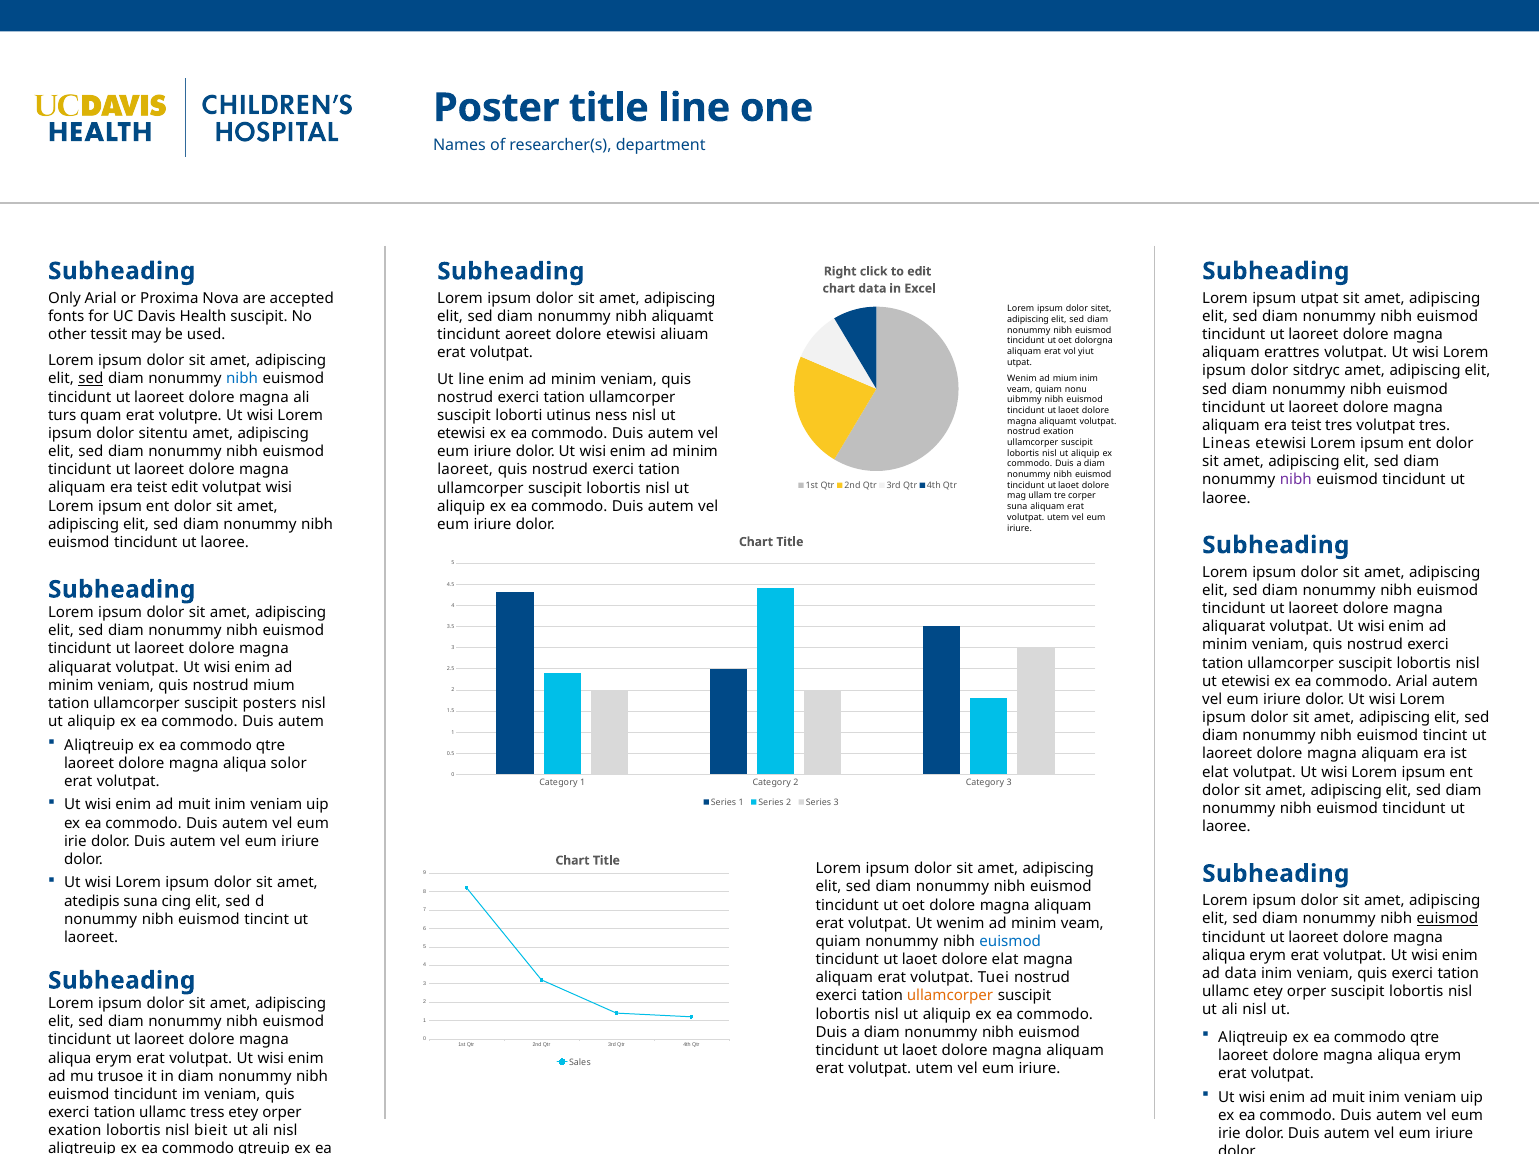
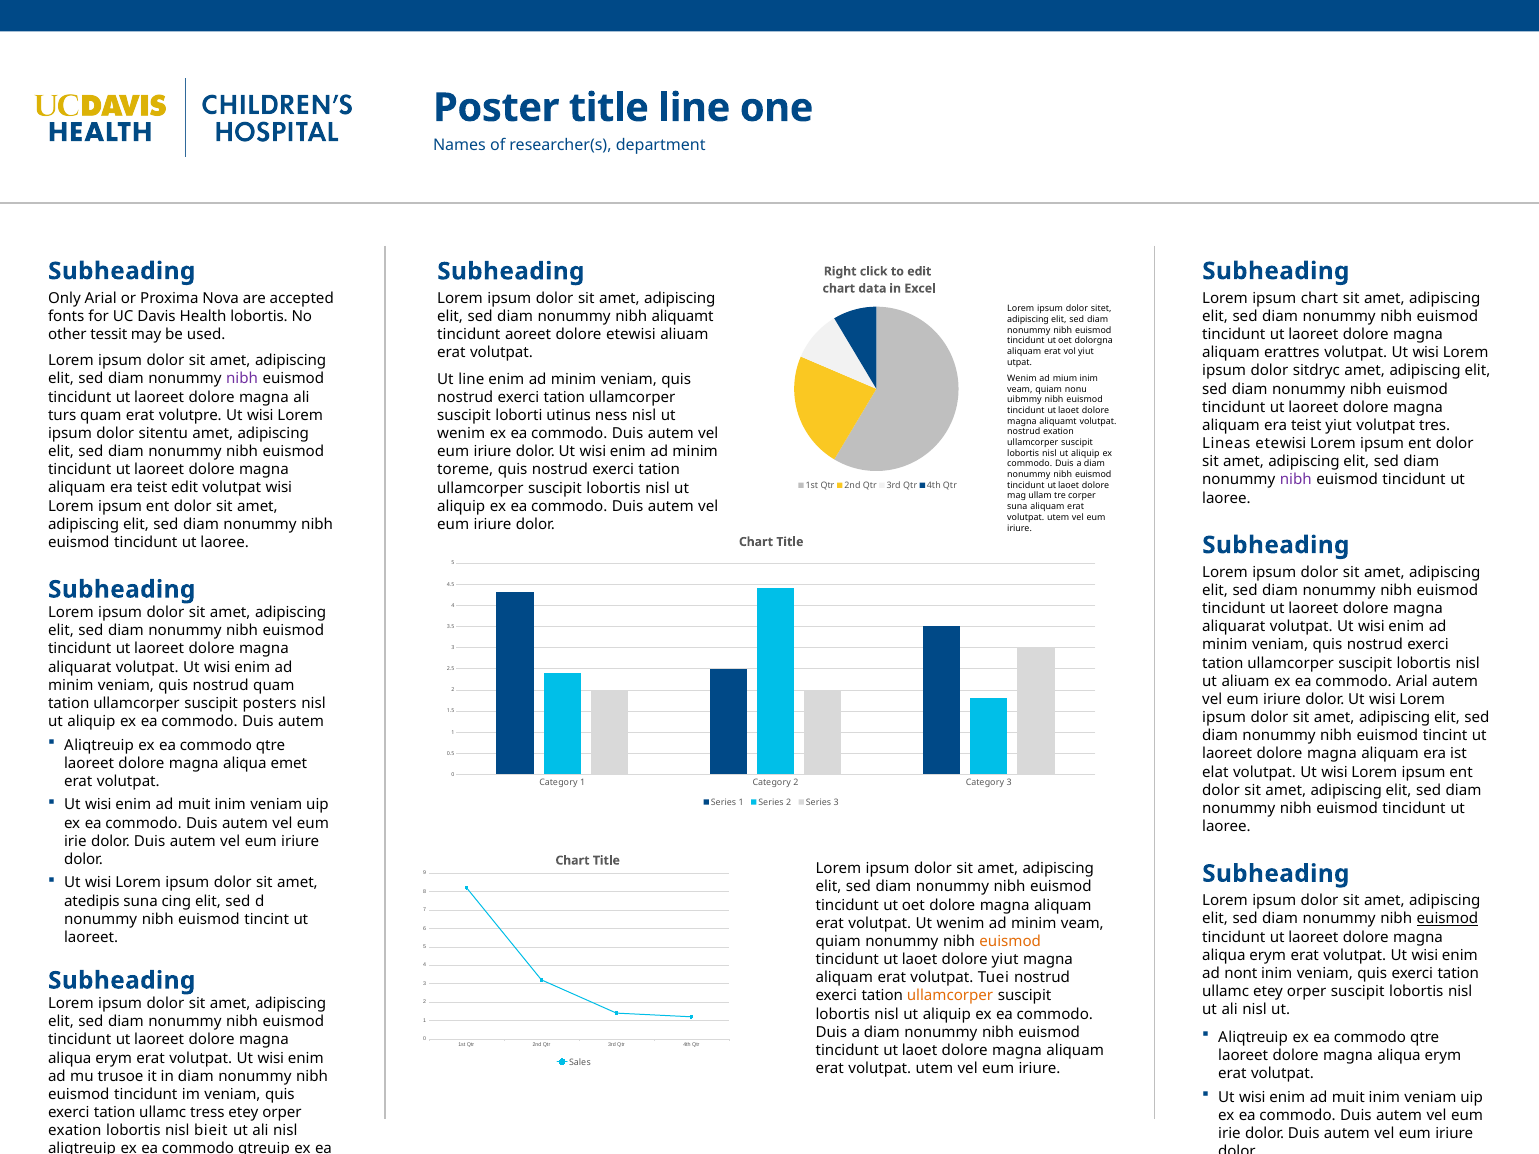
ipsum utpat: utpat -> chart
Health suscipit: suscipit -> lobortis
sed at (91, 379) underline: present -> none
nibh at (242, 379) colour: blue -> purple
teist tres: tres -> yiut
etewisi at (461, 434): etewisi -> wenim
laoreet at (465, 470): laoreet -> toreme
etewisi at (1246, 681): etewisi -> aliuam
nostrud mium: mium -> quam
solor: solor -> emet
euismod at (1010, 942) colour: blue -> orange
dolore elat: elat -> yiut
ad data: data -> nont
